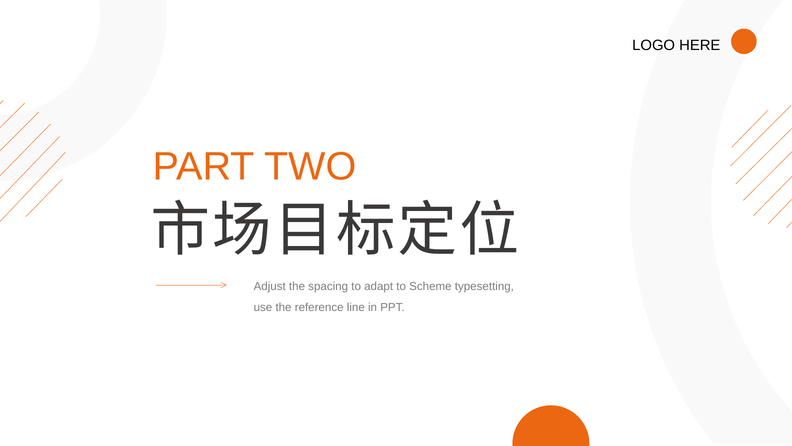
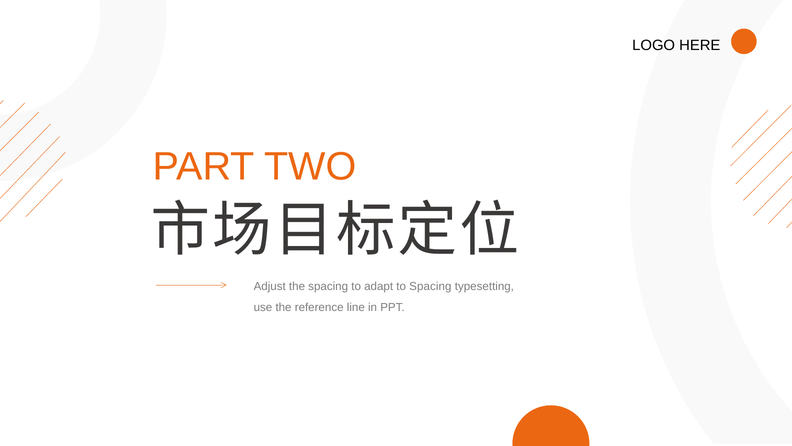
to Scheme: Scheme -> Spacing
